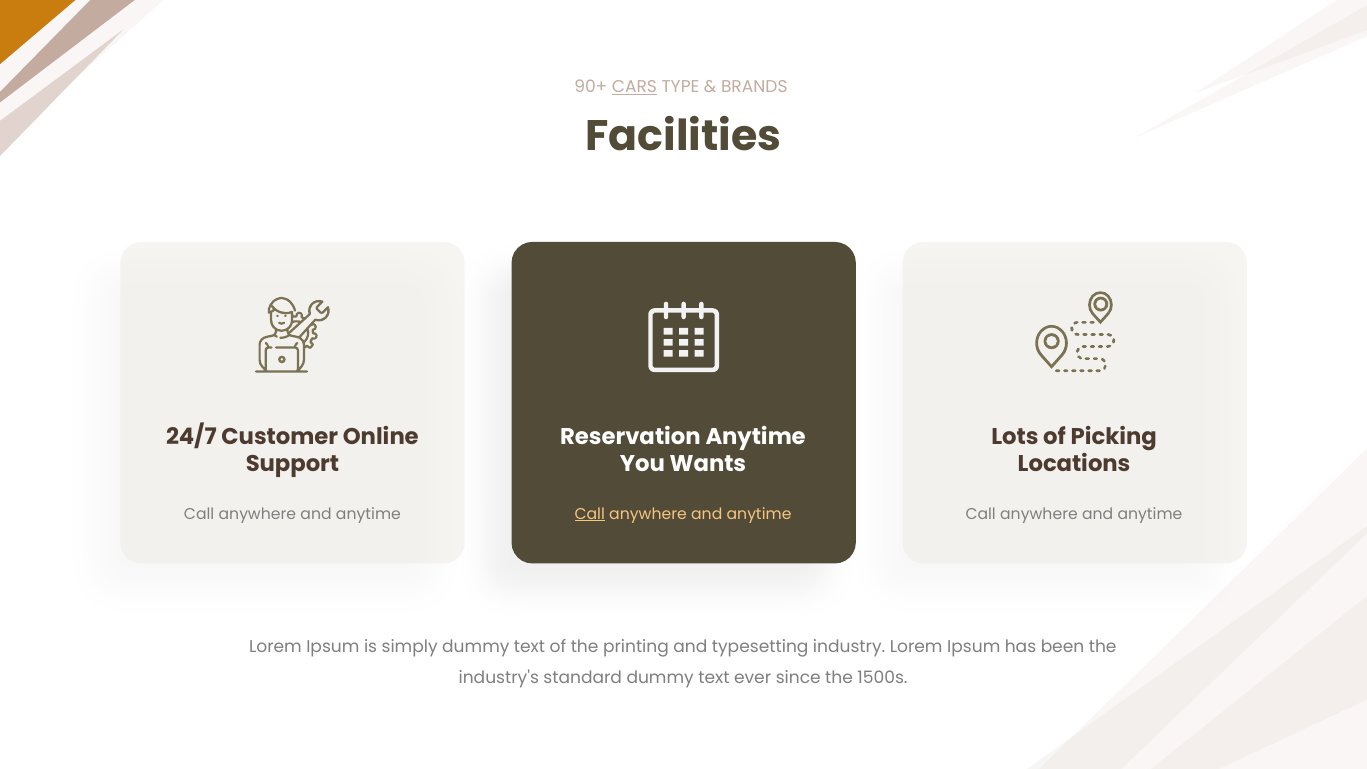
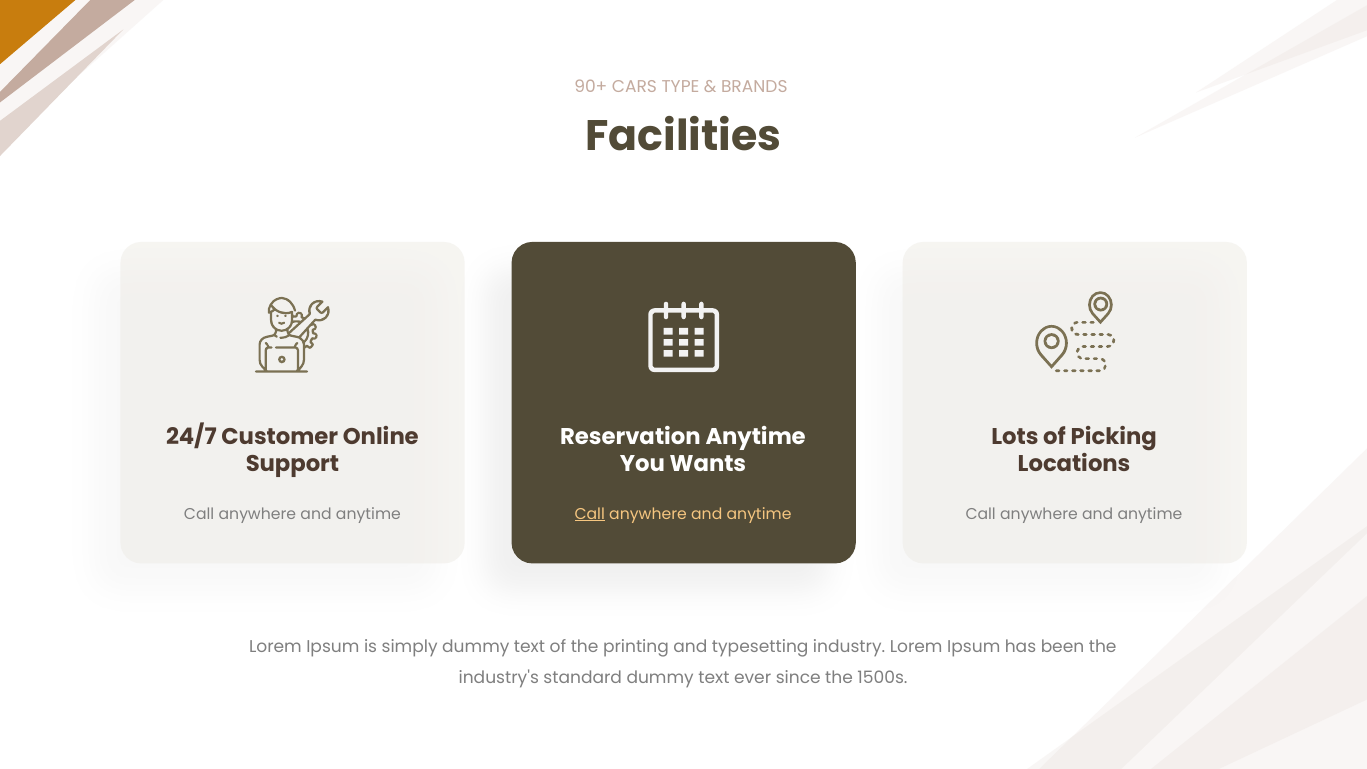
CARS underline: present -> none
